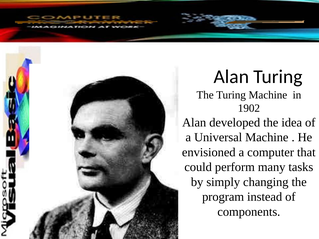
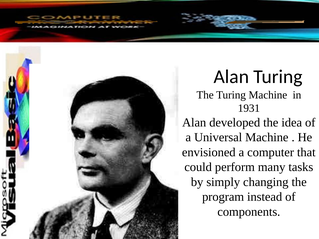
1902: 1902 -> 1931
